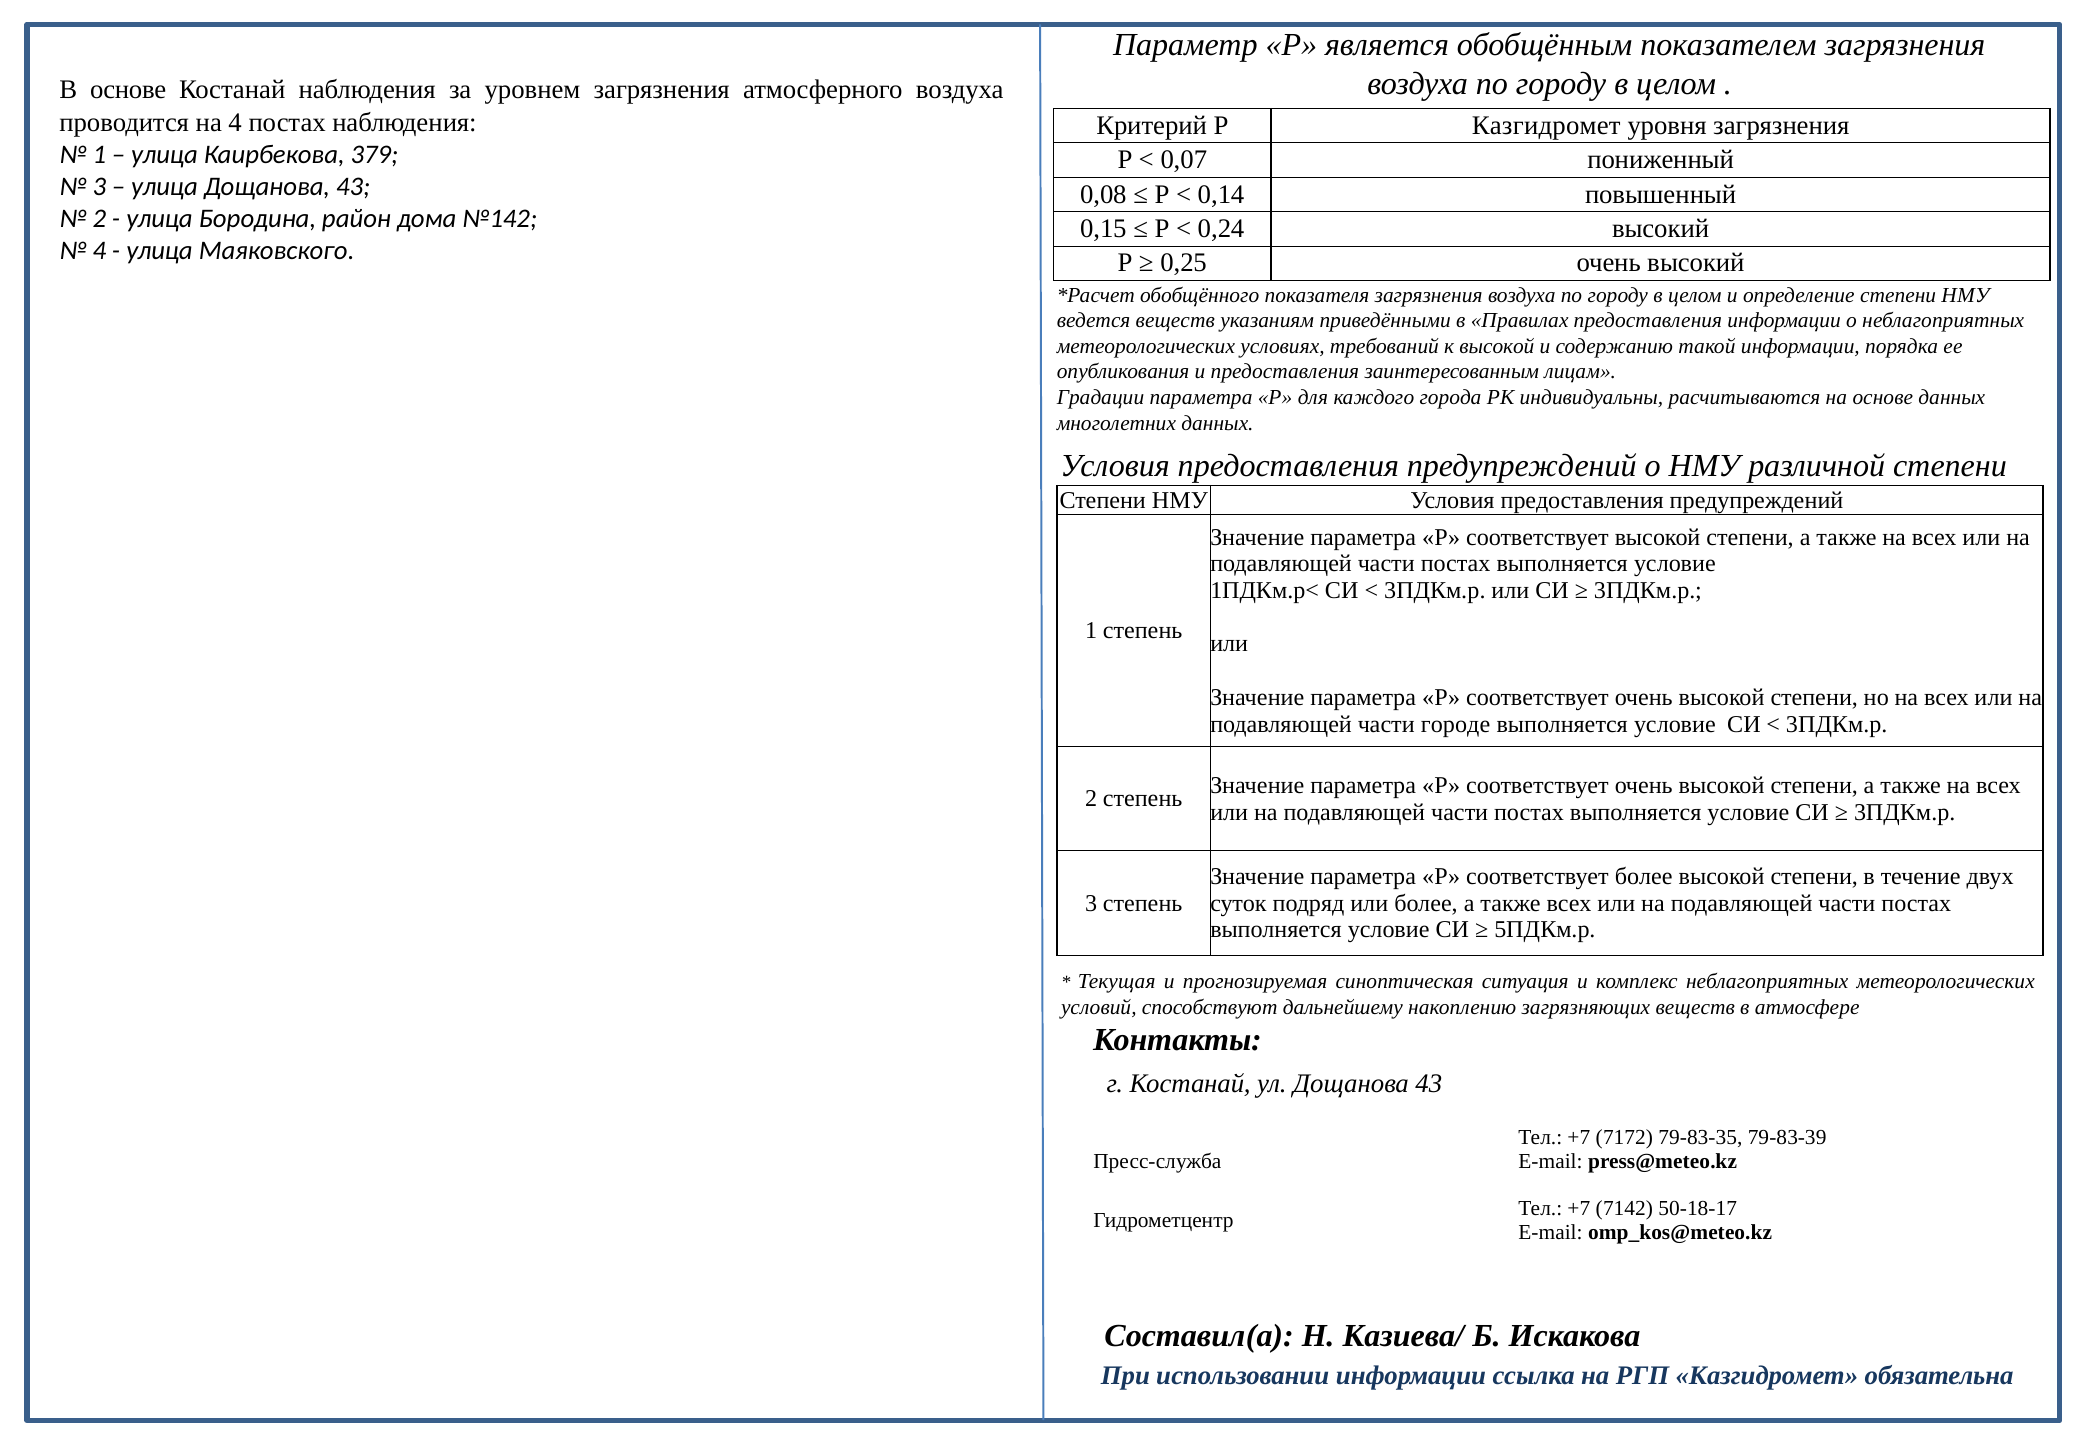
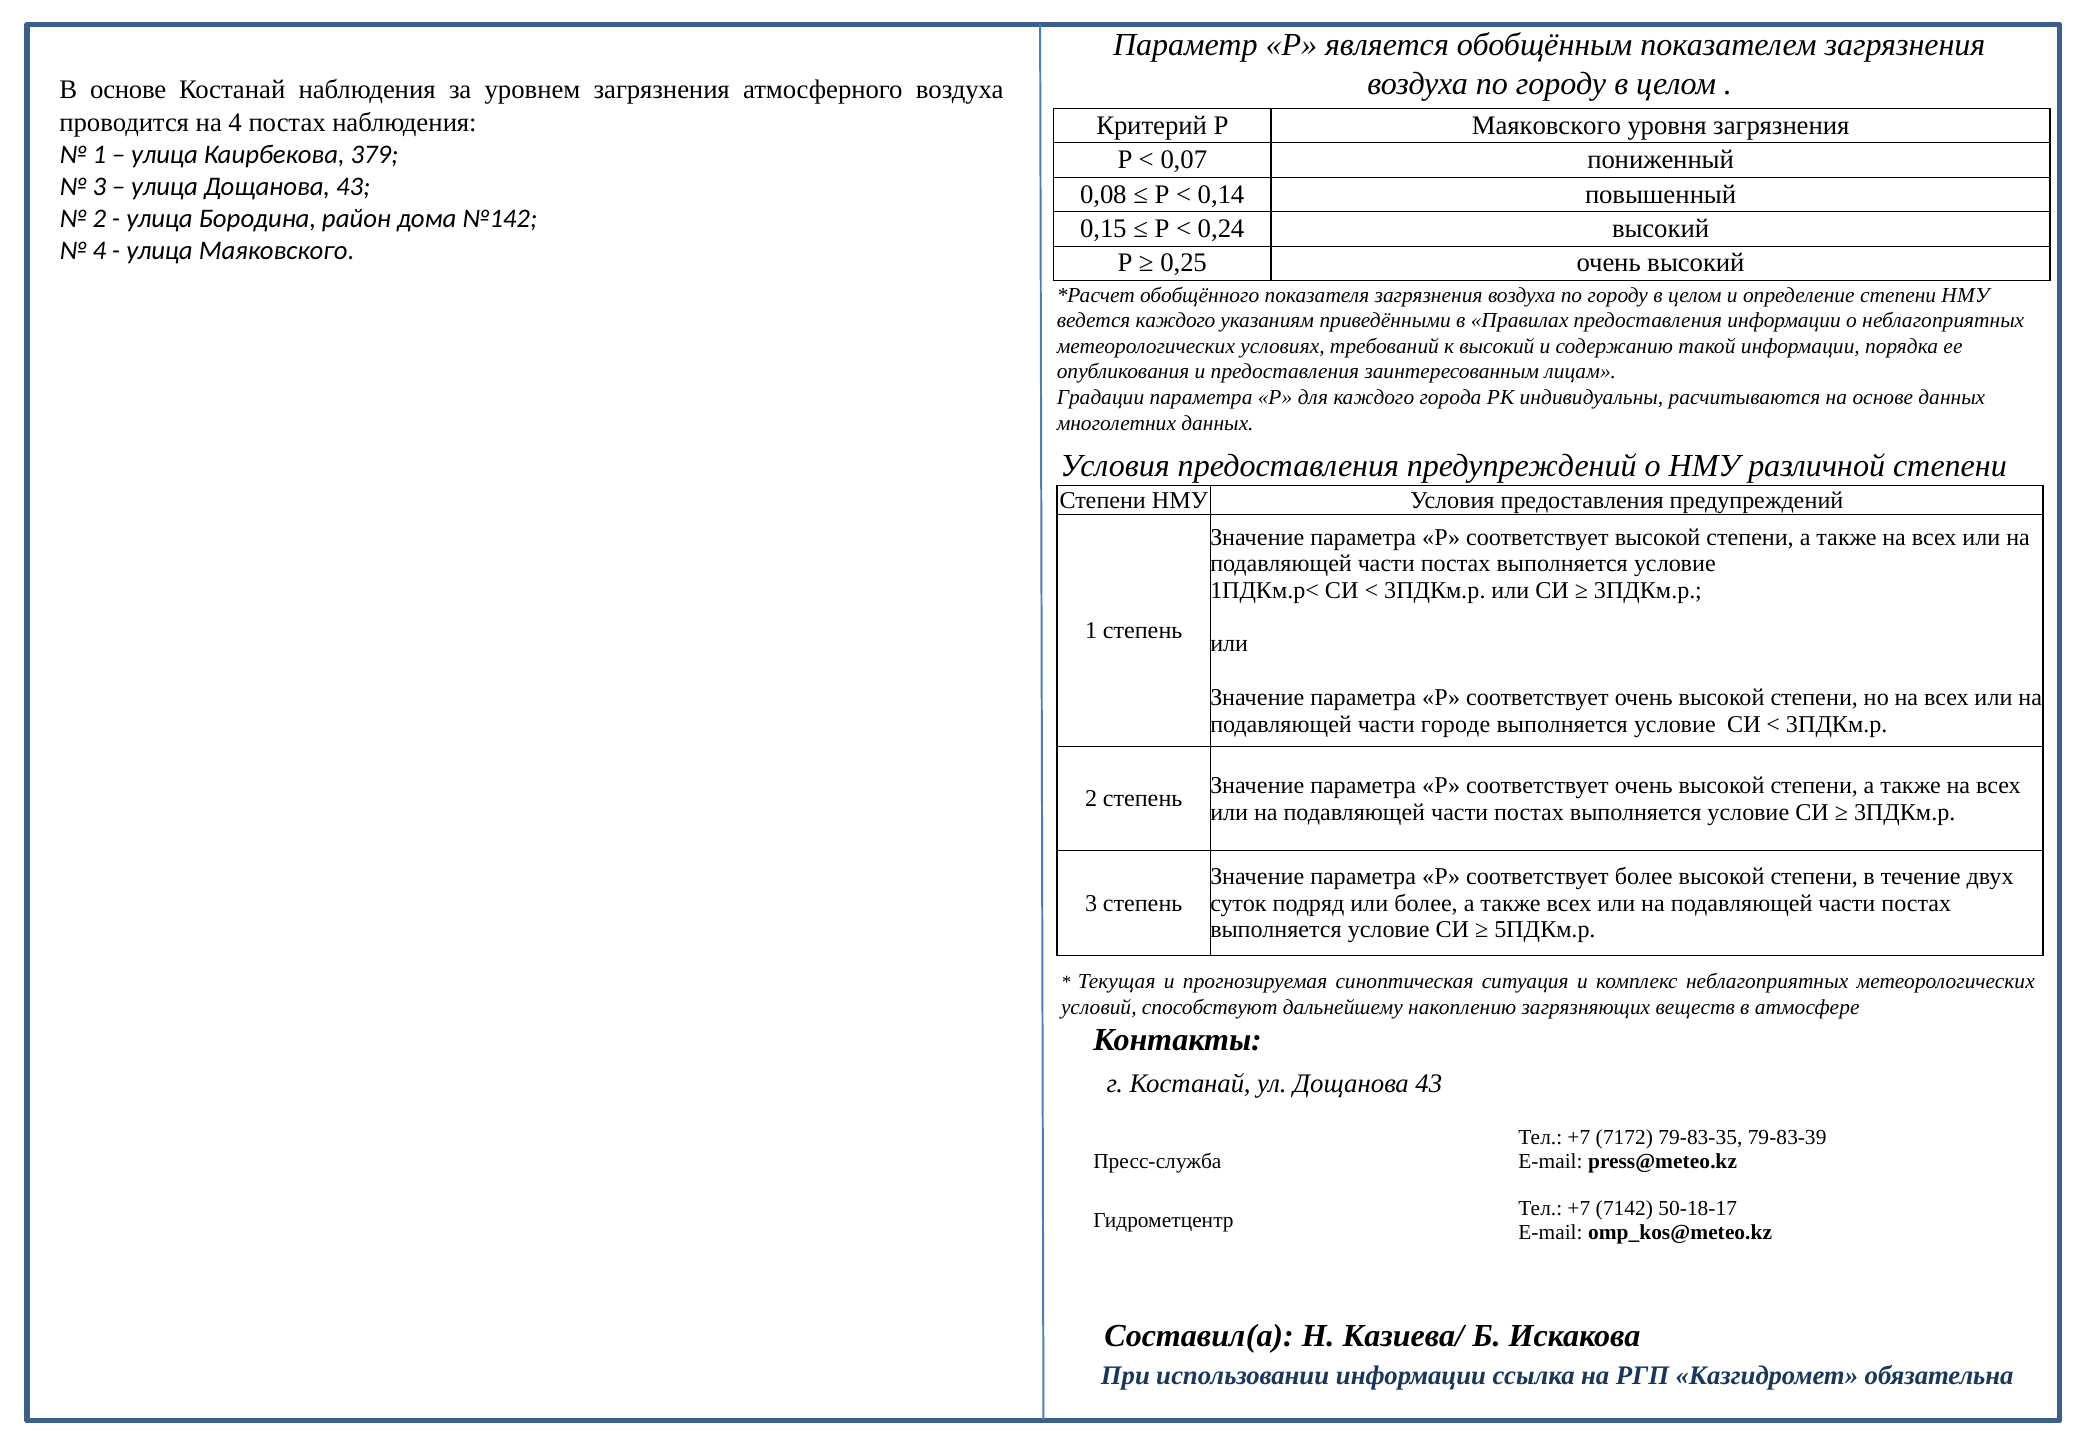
Р Казгидромет: Казгидромет -> Маяковского
ведется веществ: веществ -> каждого
к высокой: высокой -> высокий
